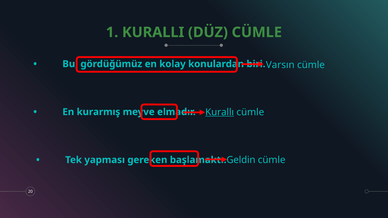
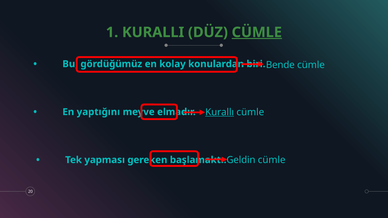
CÜMLE at (257, 32) underline: none -> present
Varsın: Varsın -> Bende
kurarmış: kurarmış -> yaptığını
